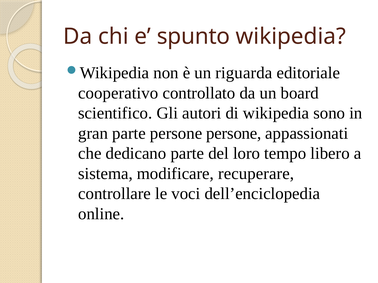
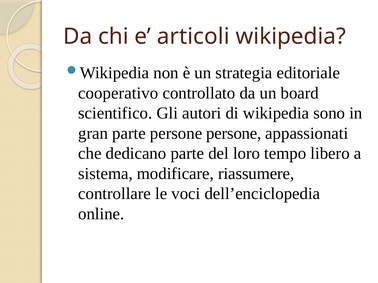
spunto: spunto -> articoli
riguarda: riguarda -> strategia
recuperare: recuperare -> riassumere
